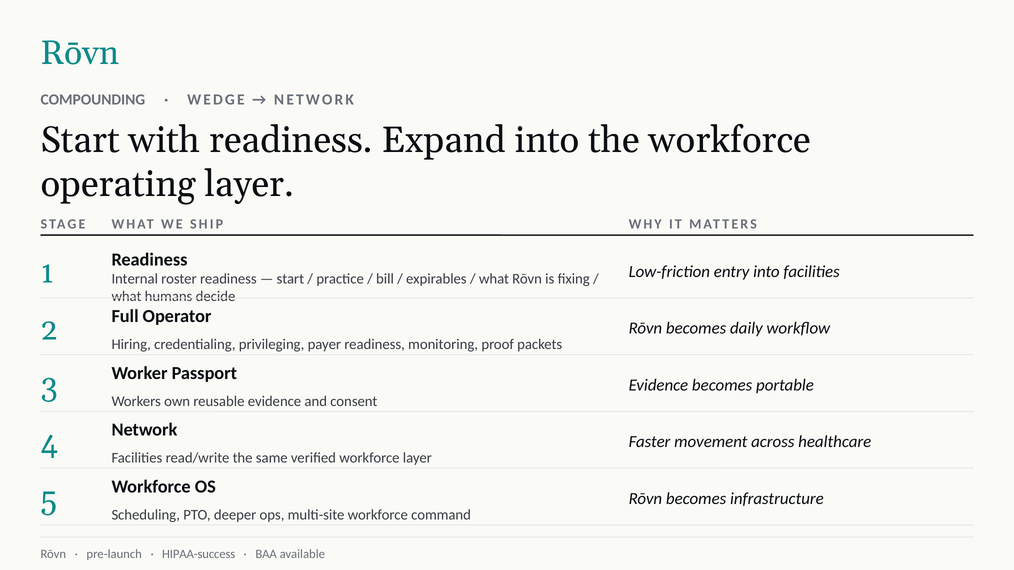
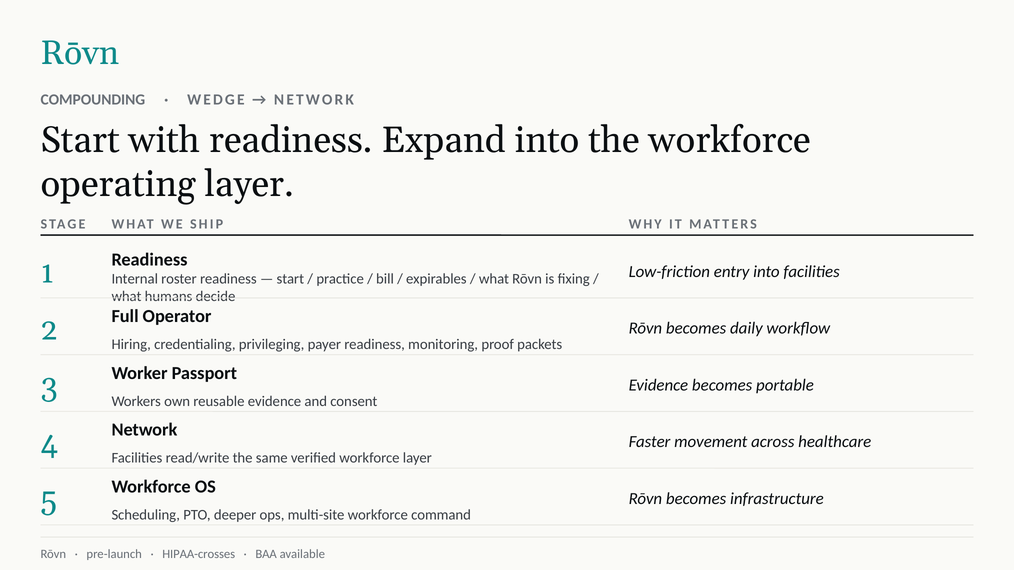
HIPAA-success: HIPAA-success -> HIPAA-crosses
